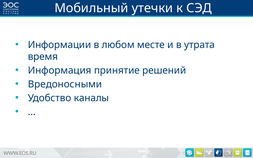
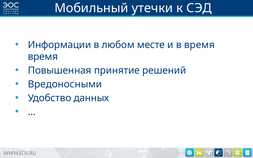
в утрата: утрата -> время
Информация: Информация -> Повышенная
каналы: каналы -> данных
